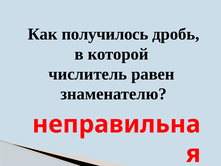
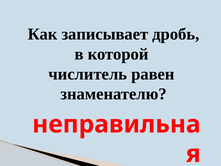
получилось: получилось -> записывает
